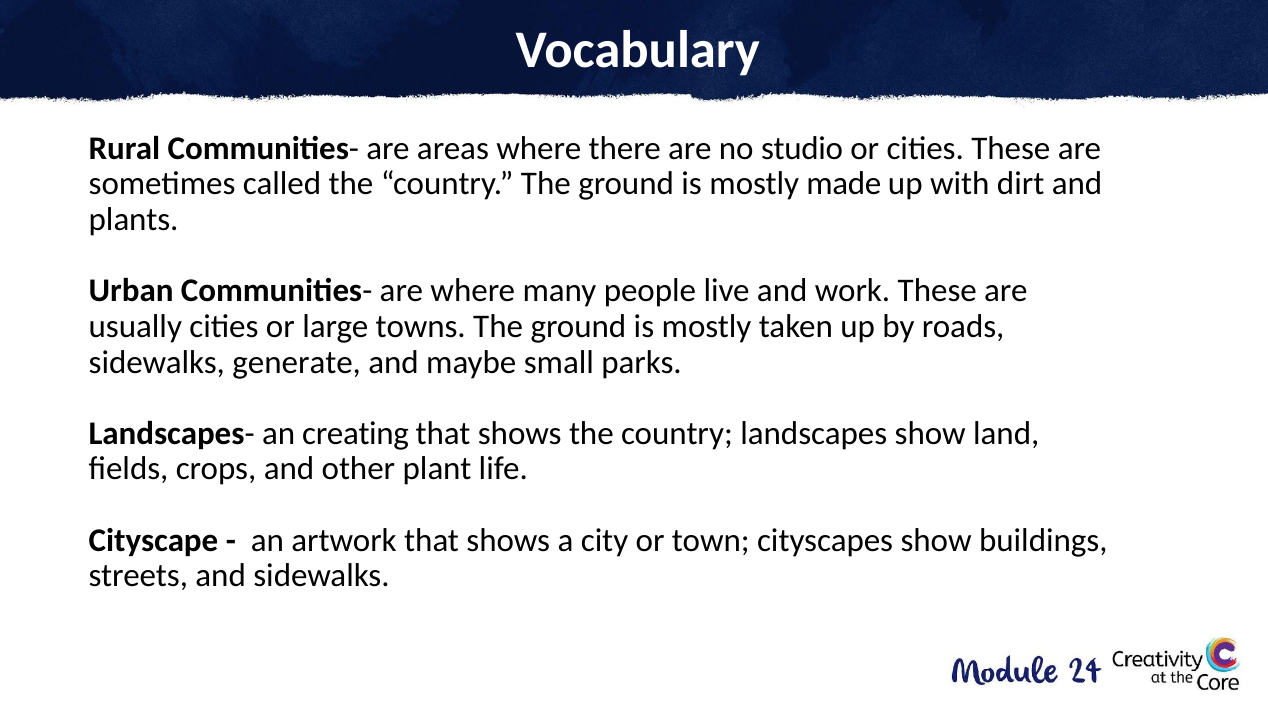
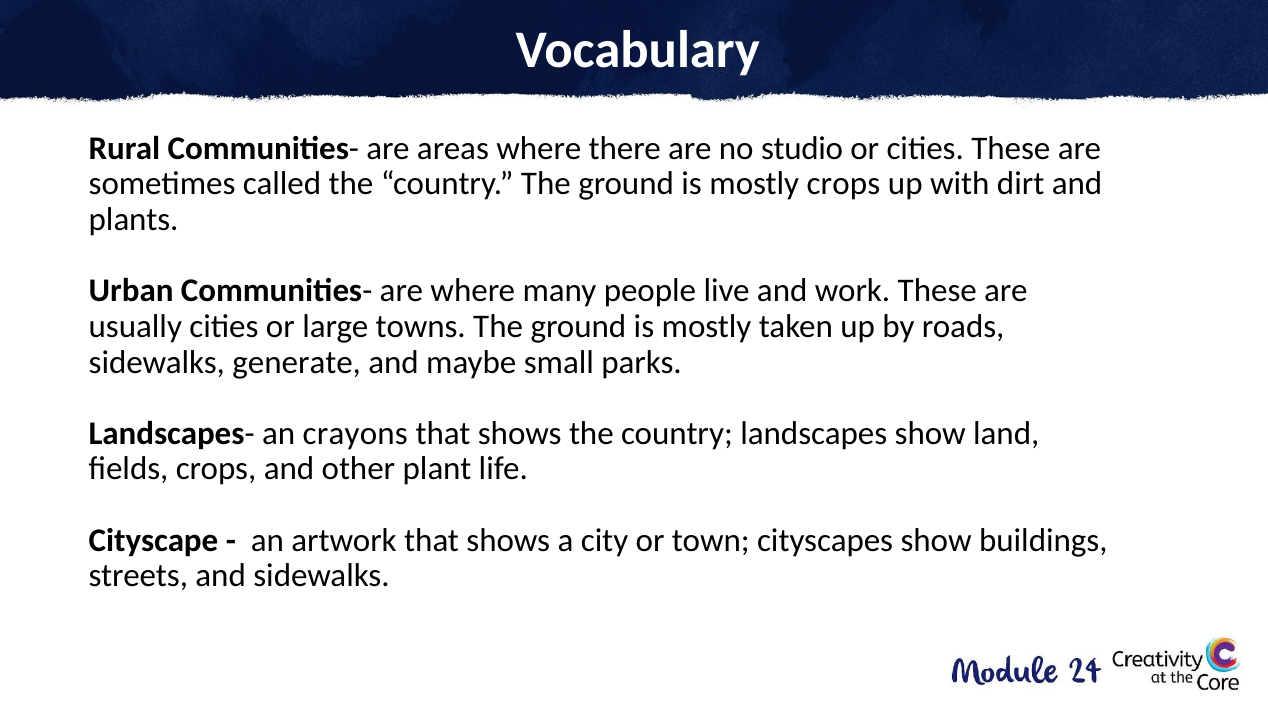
mostly made: made -> crops
creating: creating -> crayons
